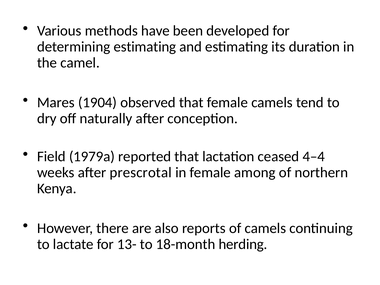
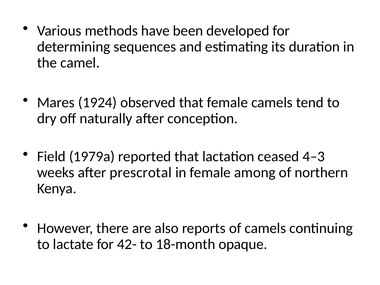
determining estimating: estimating -> sequences
1904: 1904 -> 1924
4–4: 4–4 -> 4–3
13-: 13- -> 42-
herding: herding -> opaque
